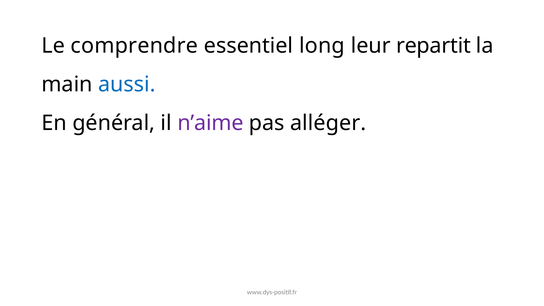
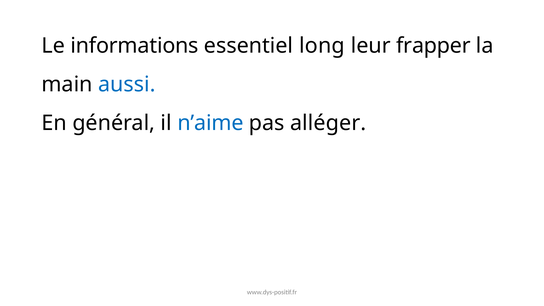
comprendre: comprendre -> informations
repartit: repartit -> frapper
n’aime colour: purple -> blue
